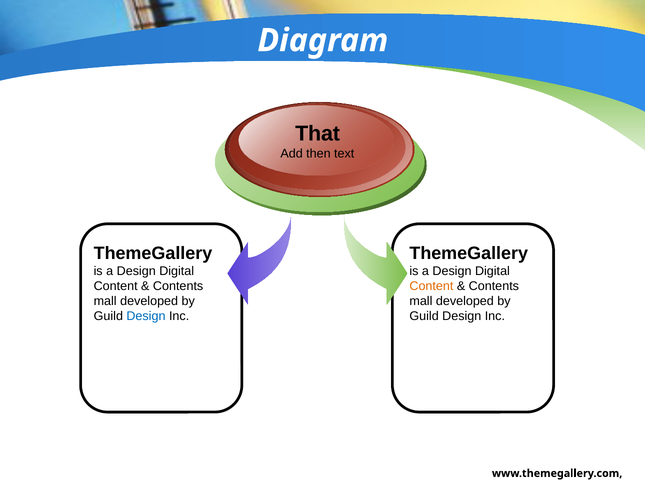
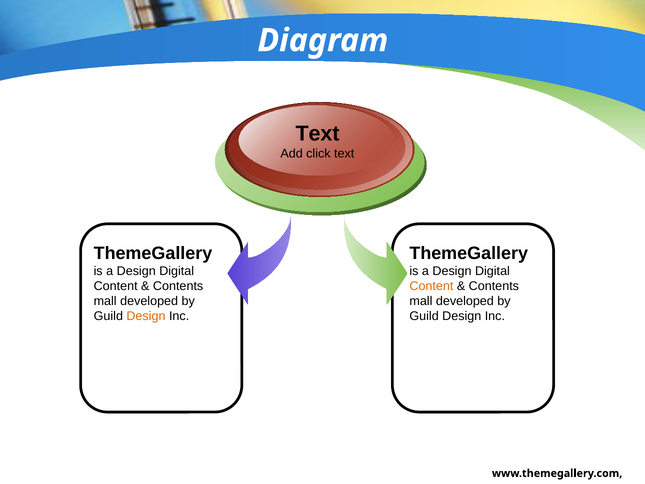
That at (318, 134): That -> Text
then: then -> click
Design at (146, 316) colour: blue -> orange
